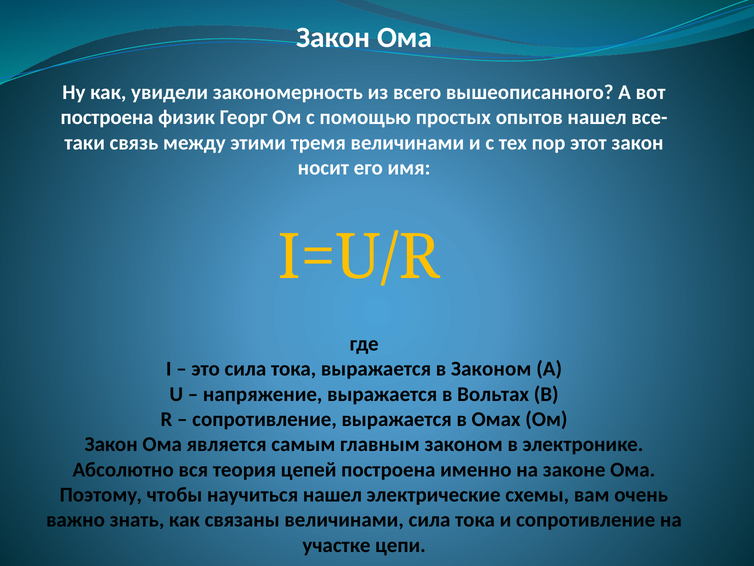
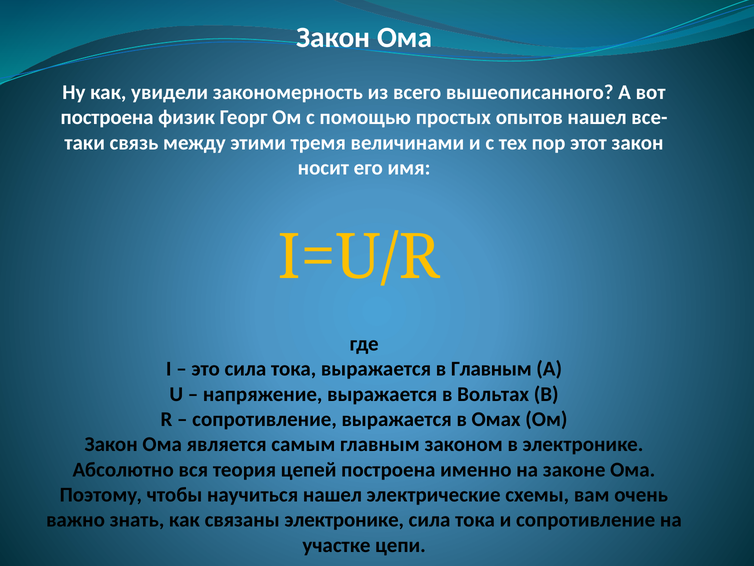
в Законом: Законом -> Главным
связаны величинами: величинами -> электронике
